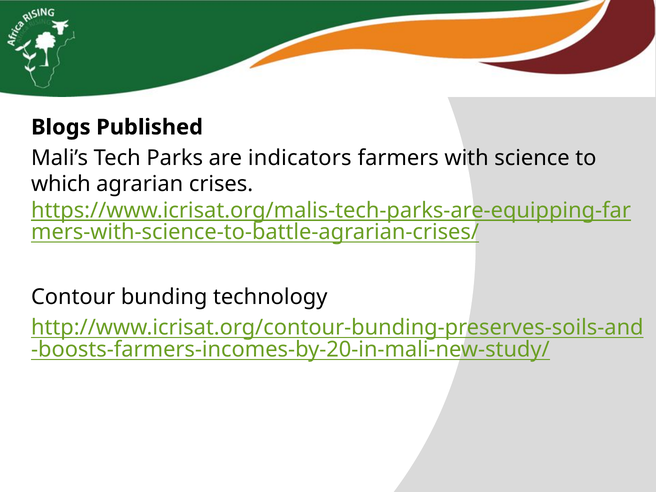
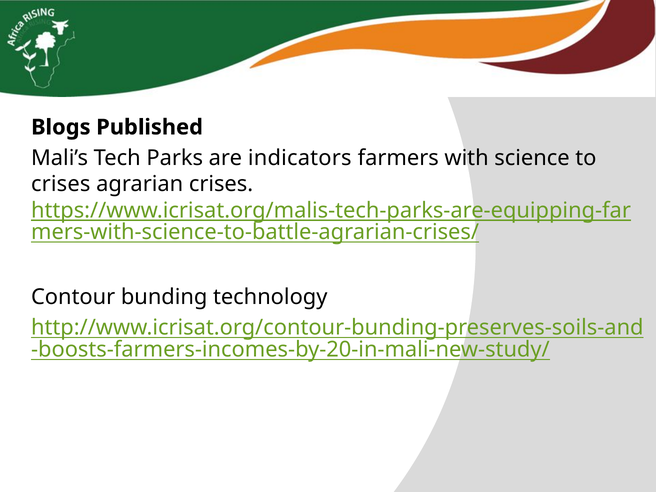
which at (61, 184): which -> crises
